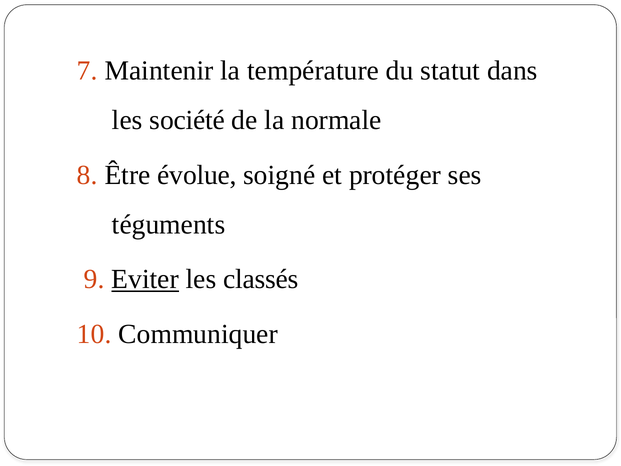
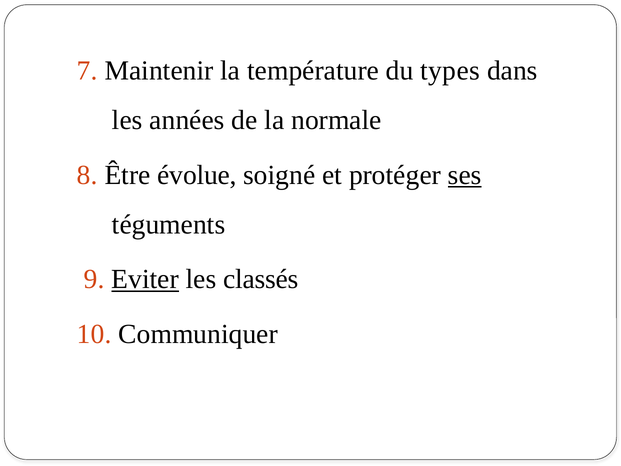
statut: statut -> types
société: société -> années
ses underline: none -> present
